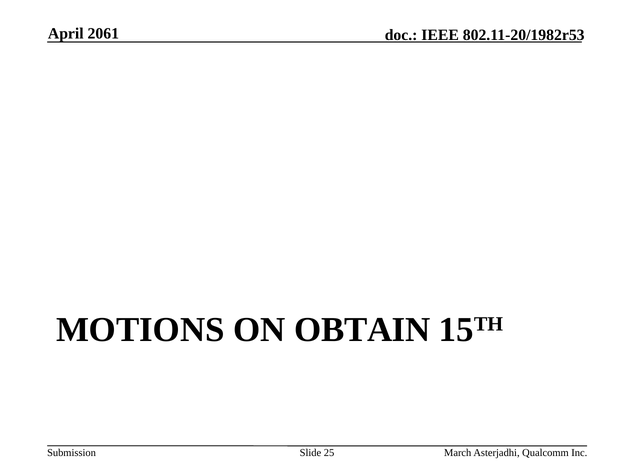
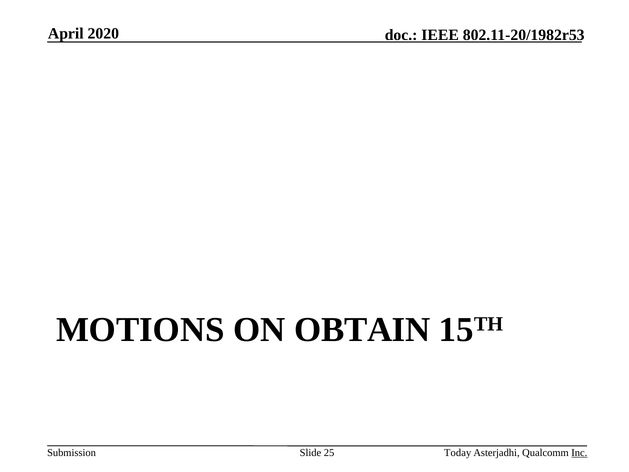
2061: 2061 -> 2020
March: March -> Today
Inc underline: none -> present
